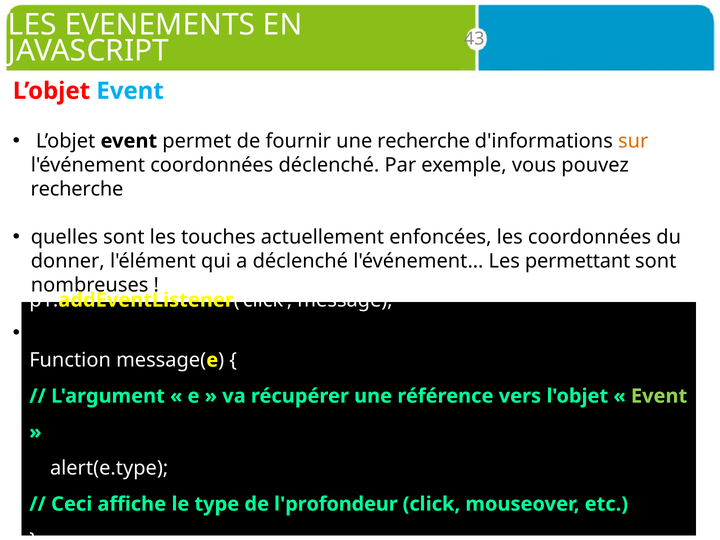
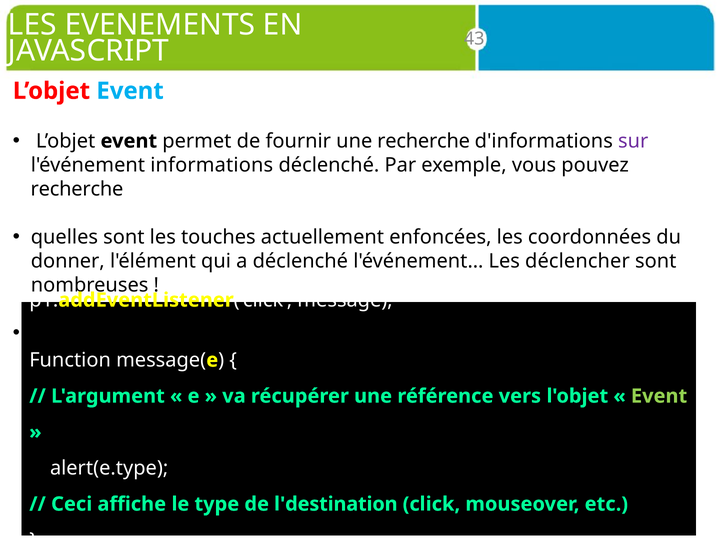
sur colour: orange -> purple
l'événement coordonnées: coordonnées -> informations
permettant: permettant -> déclencher
l'profondeur: l'profondeur -> l'destination
